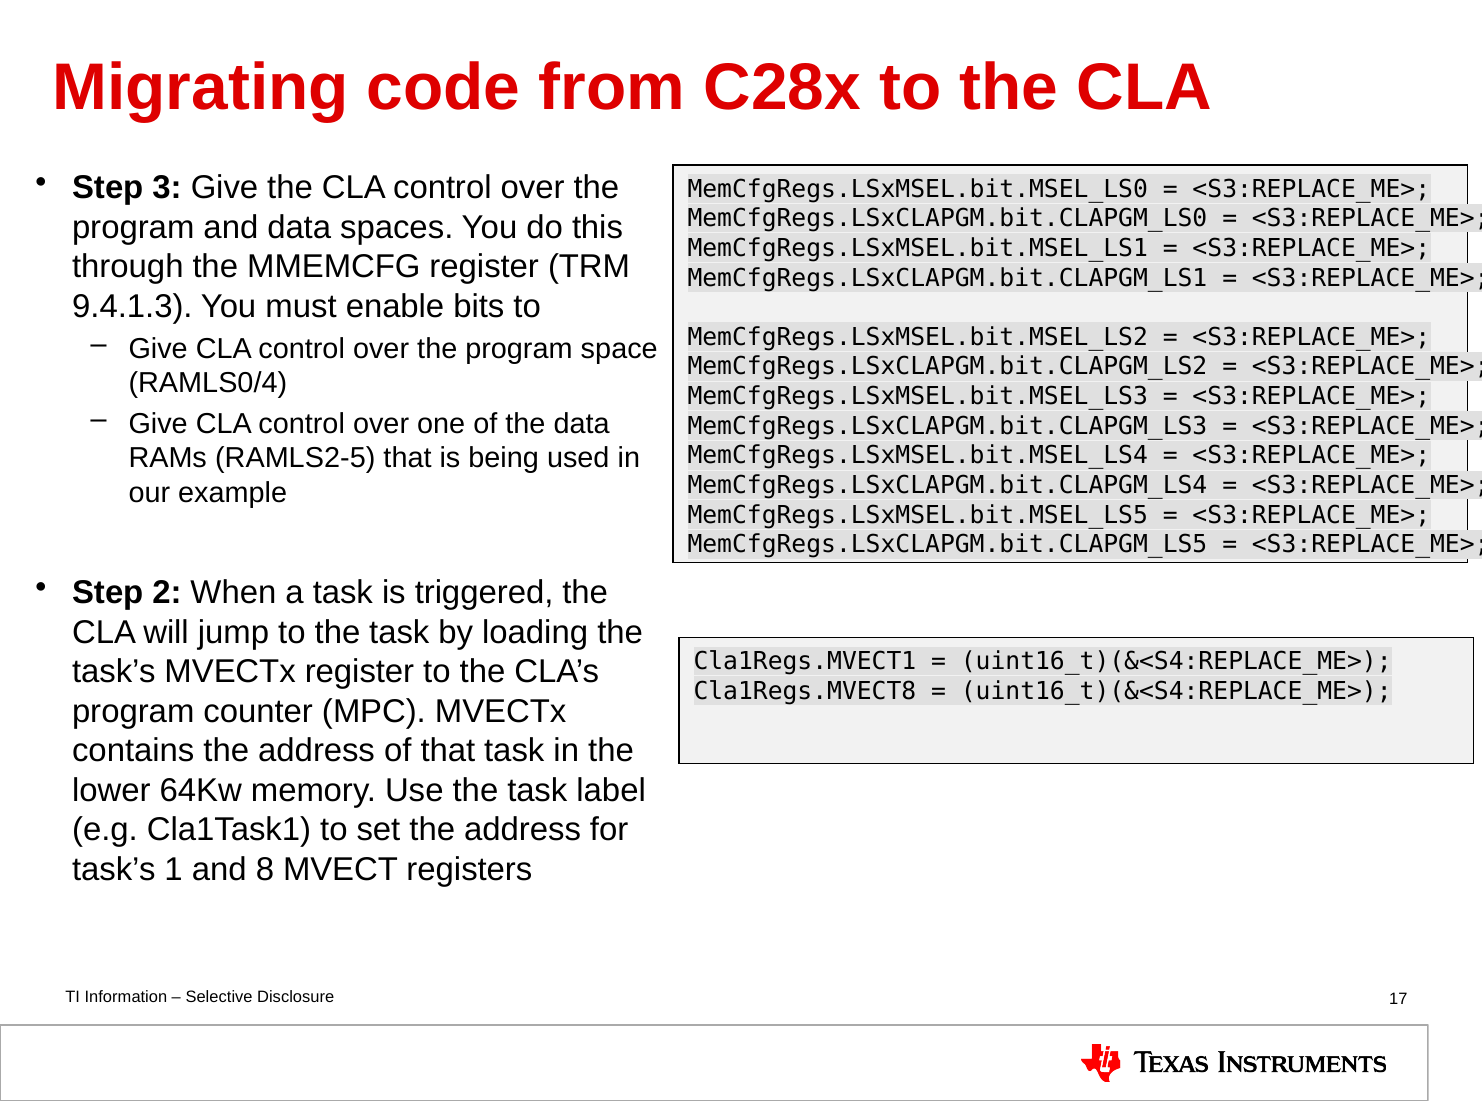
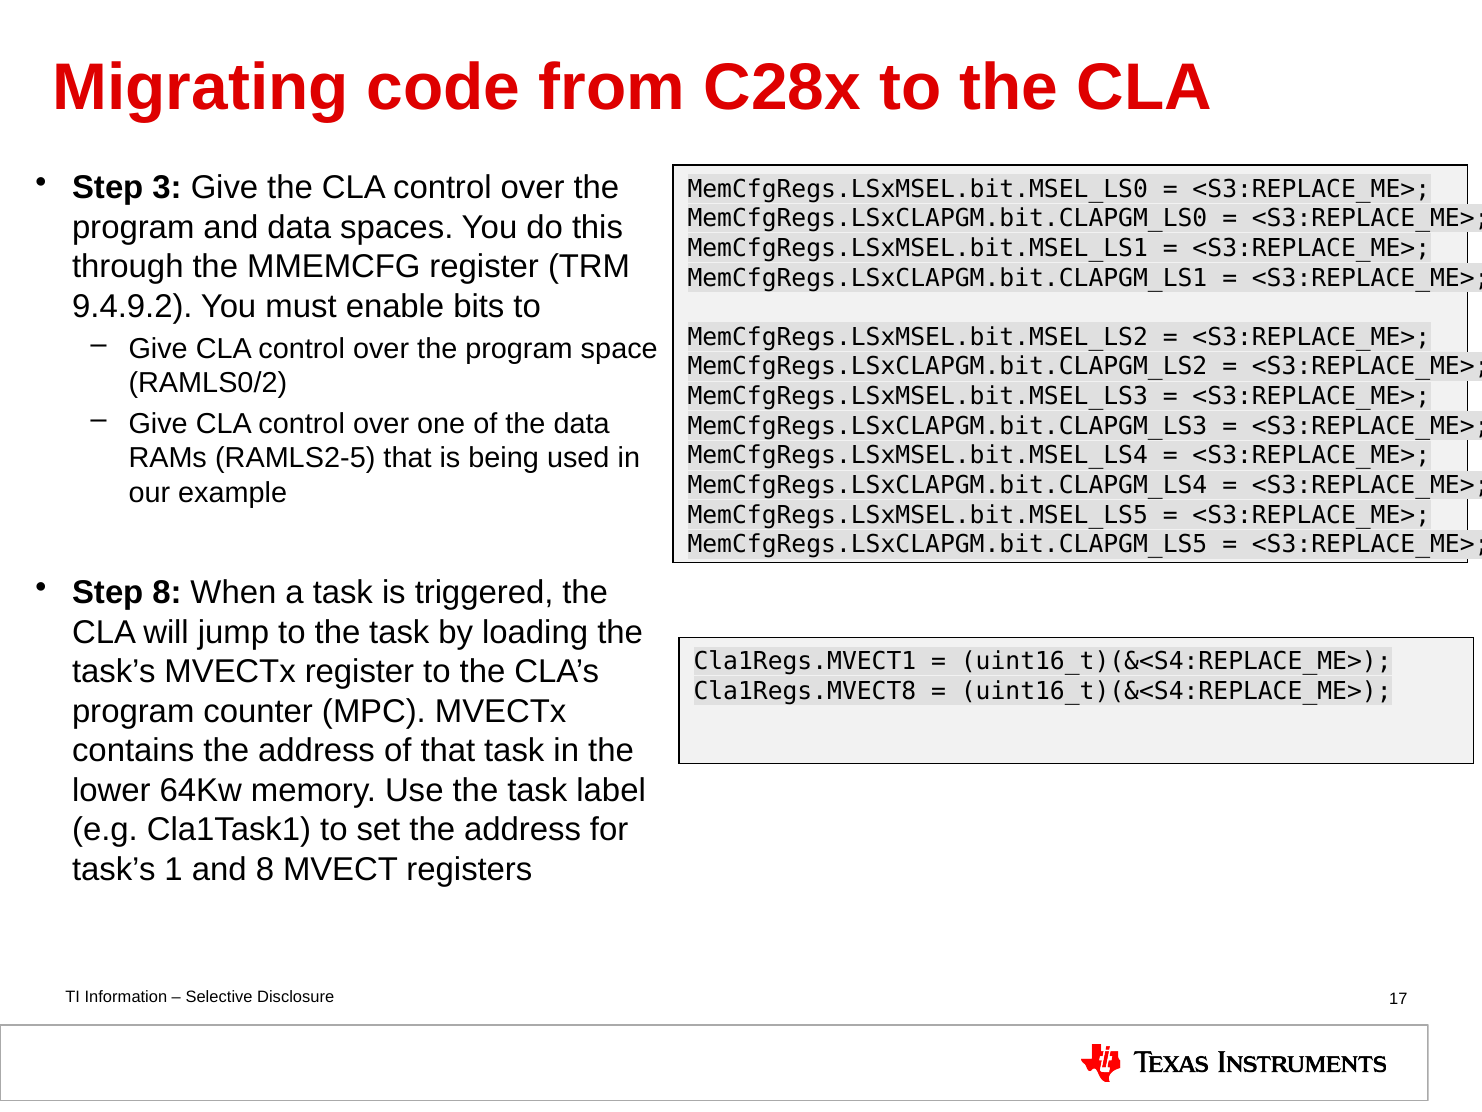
9.4.1.3: 9.4.1.3 -> 9.4.9.2
RAMLS0/4: RAMLS0/4 -> RAMLS0/2
Step 2: 2 -> 8
